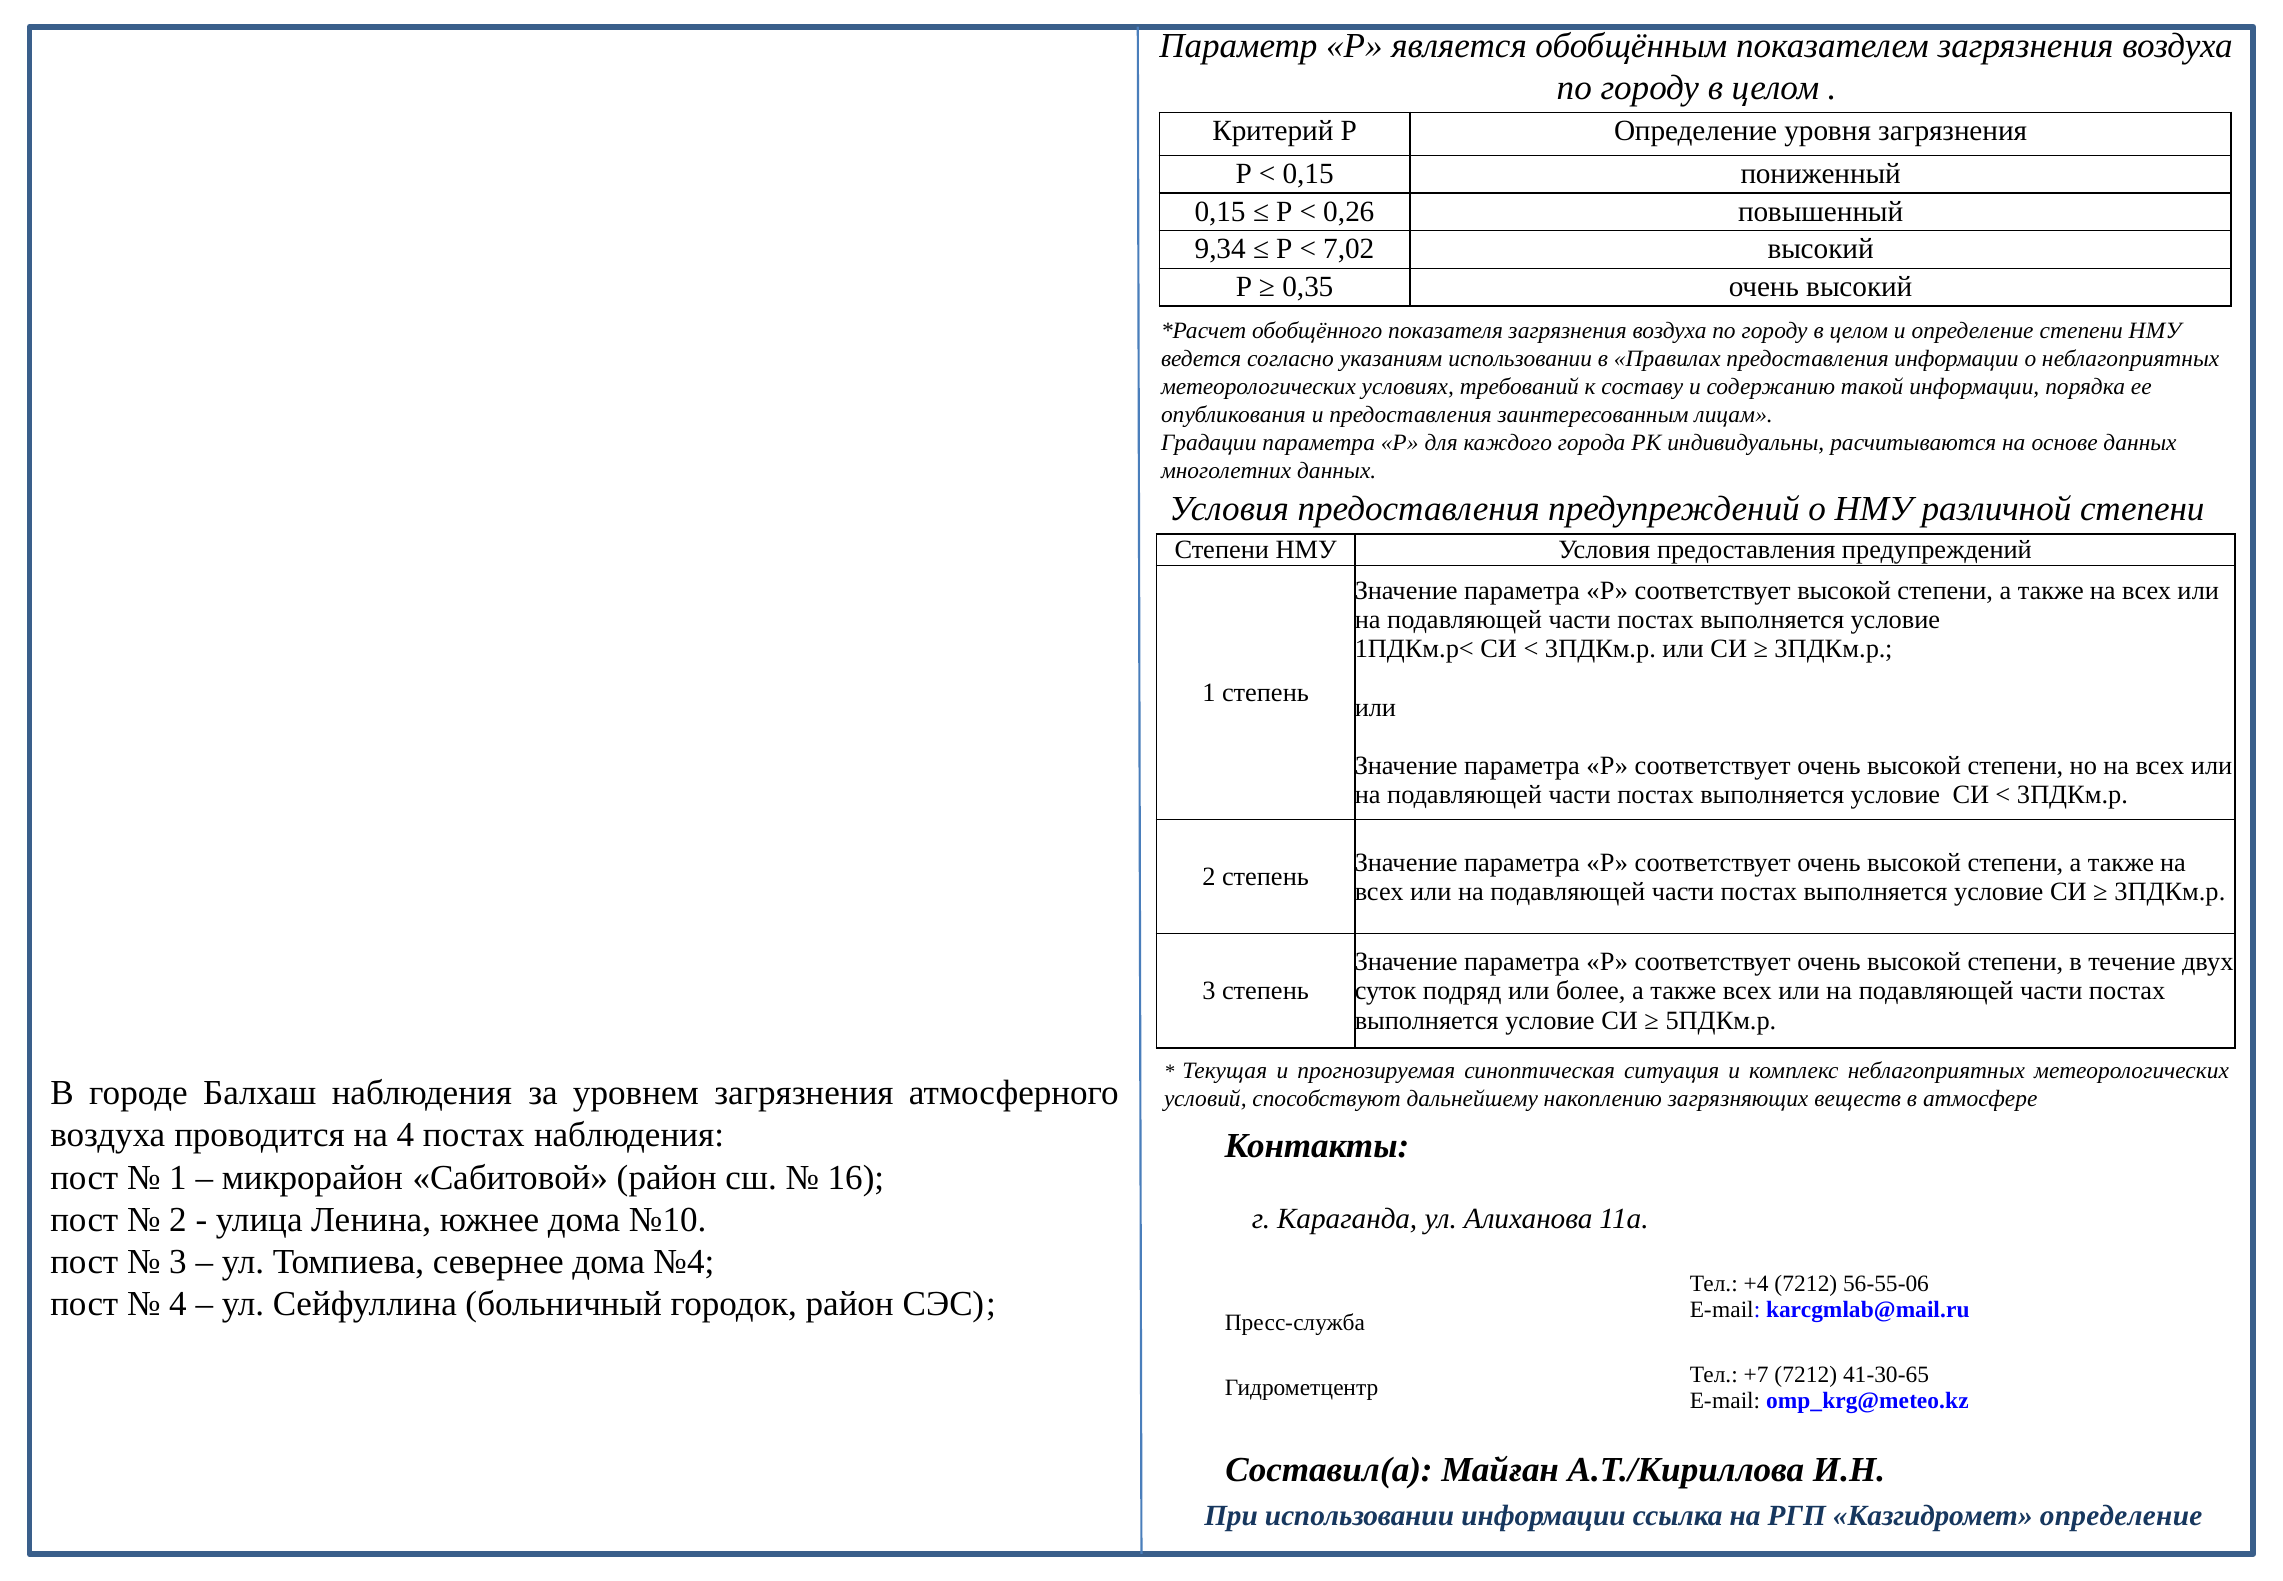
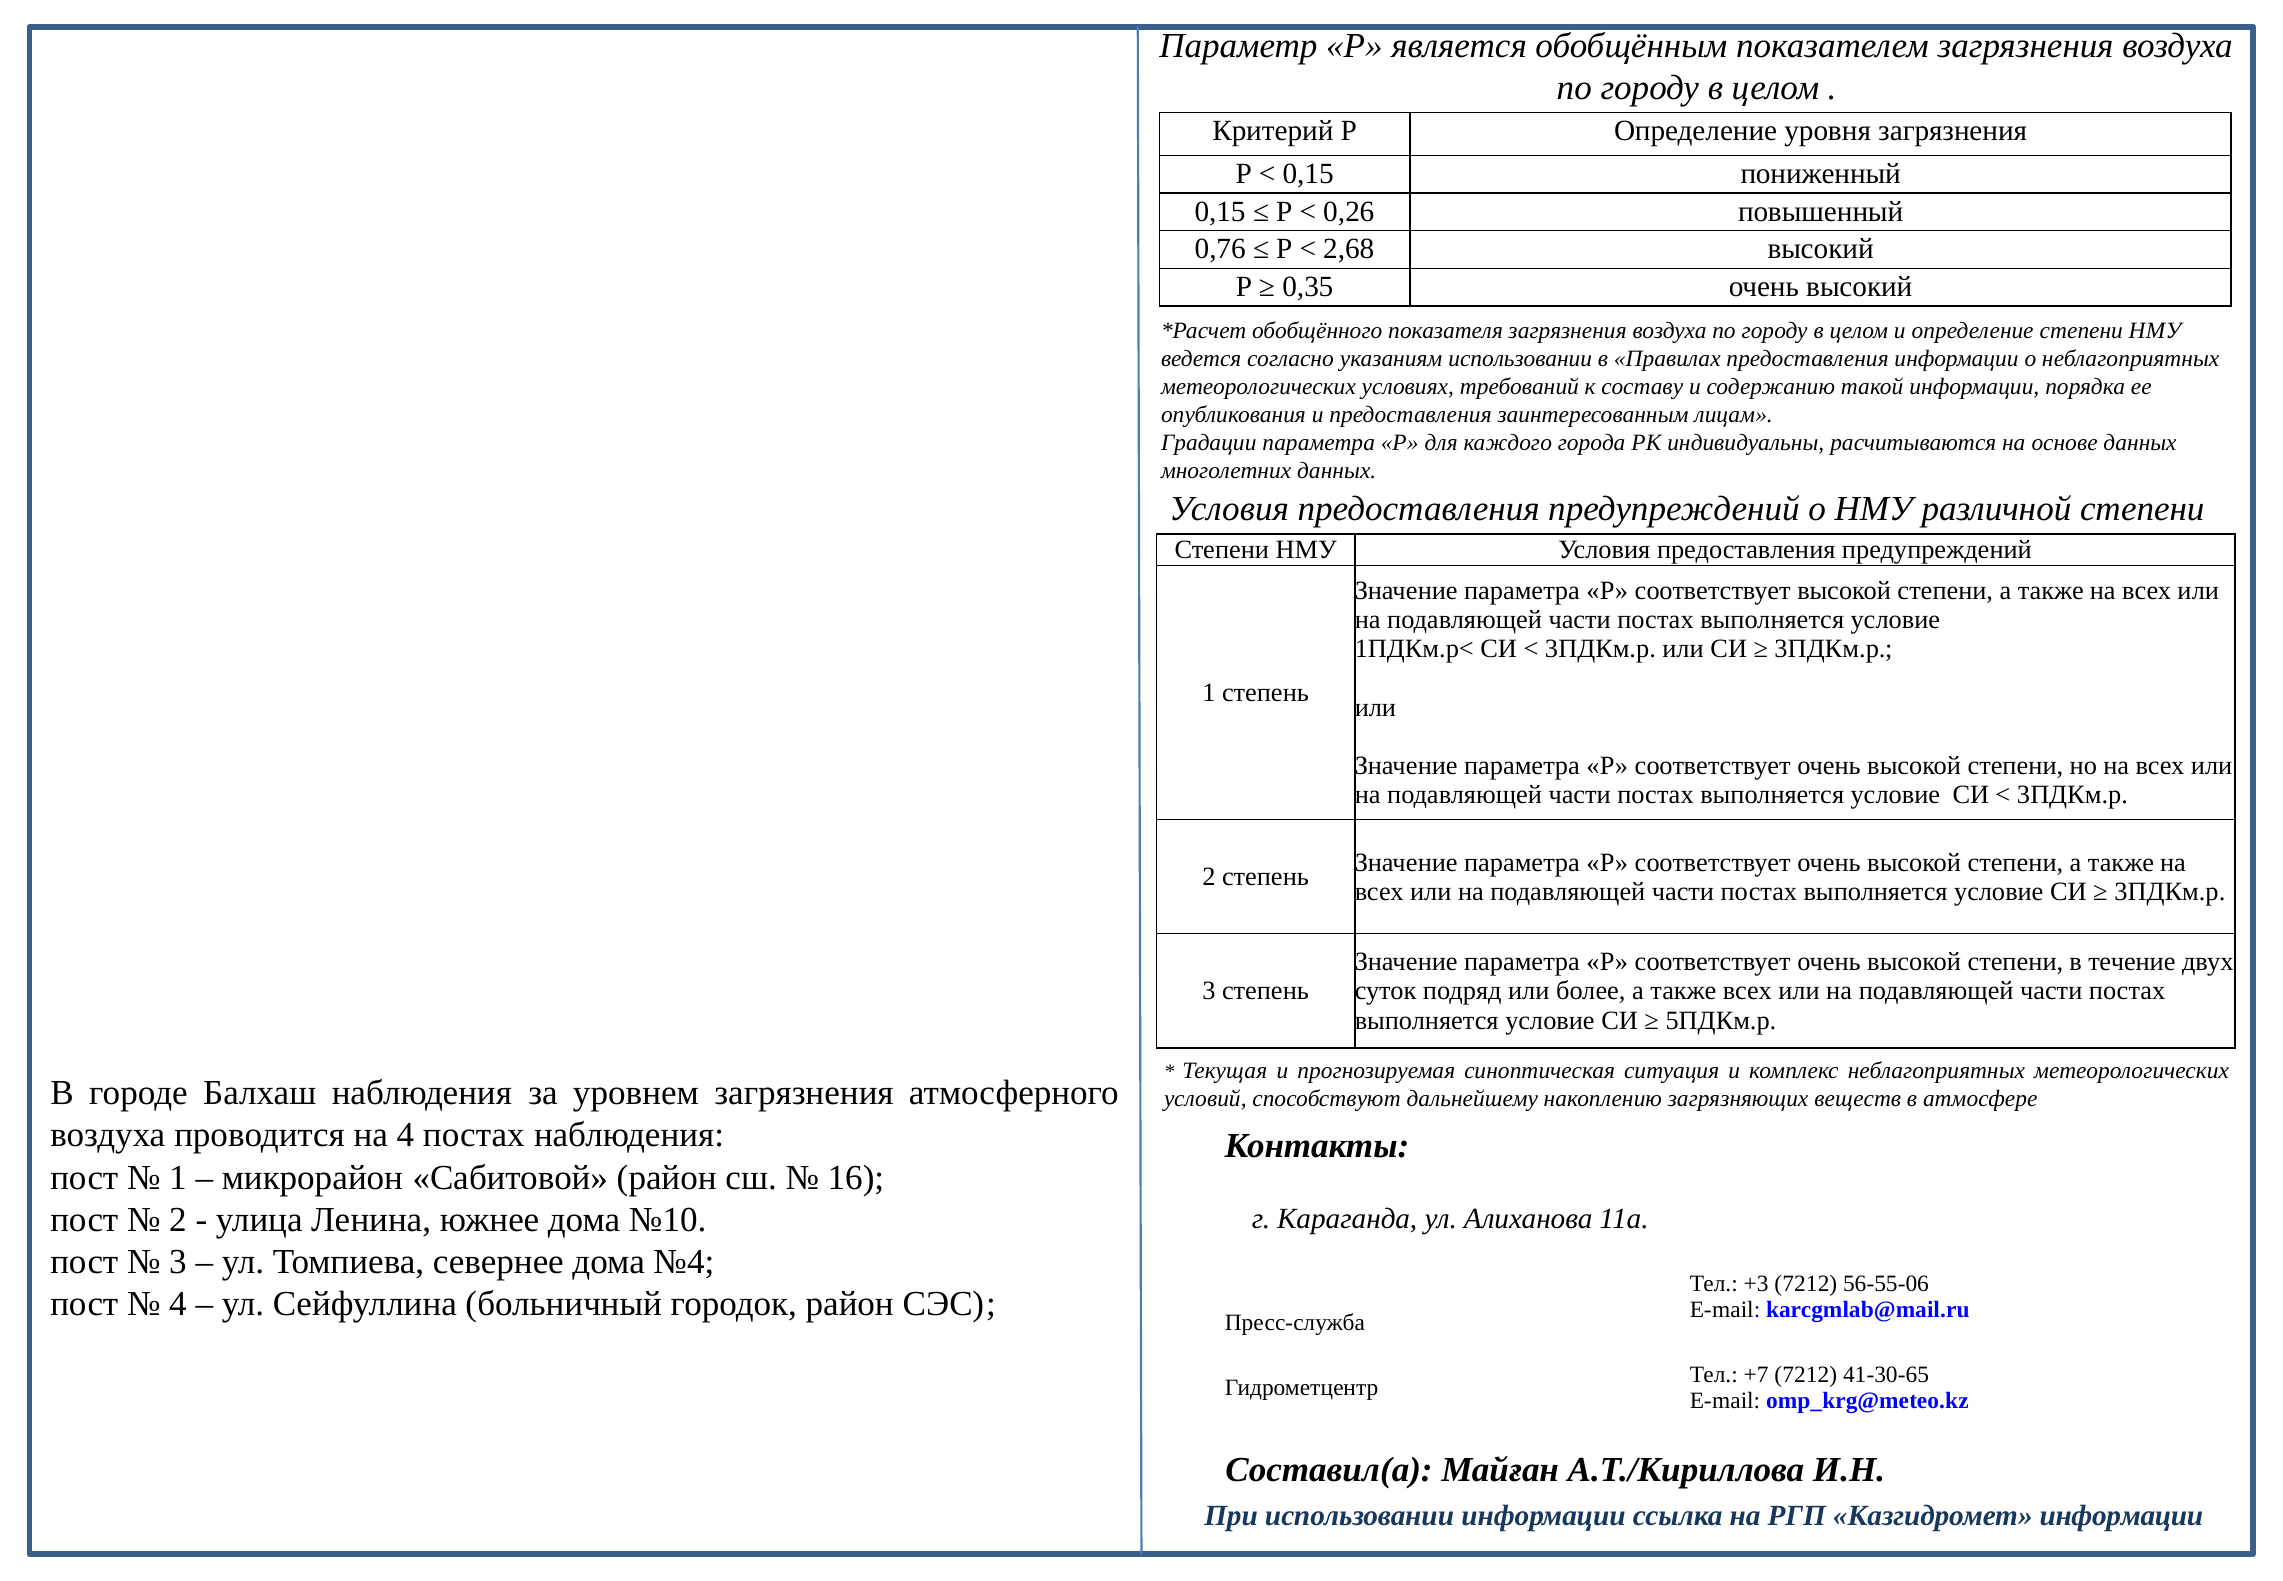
9,34: 9,34 -> 0,76
7,02: 7,02 -> 2,68
+4: +4 -> +3
Казгидромет определение: определение -> информации
